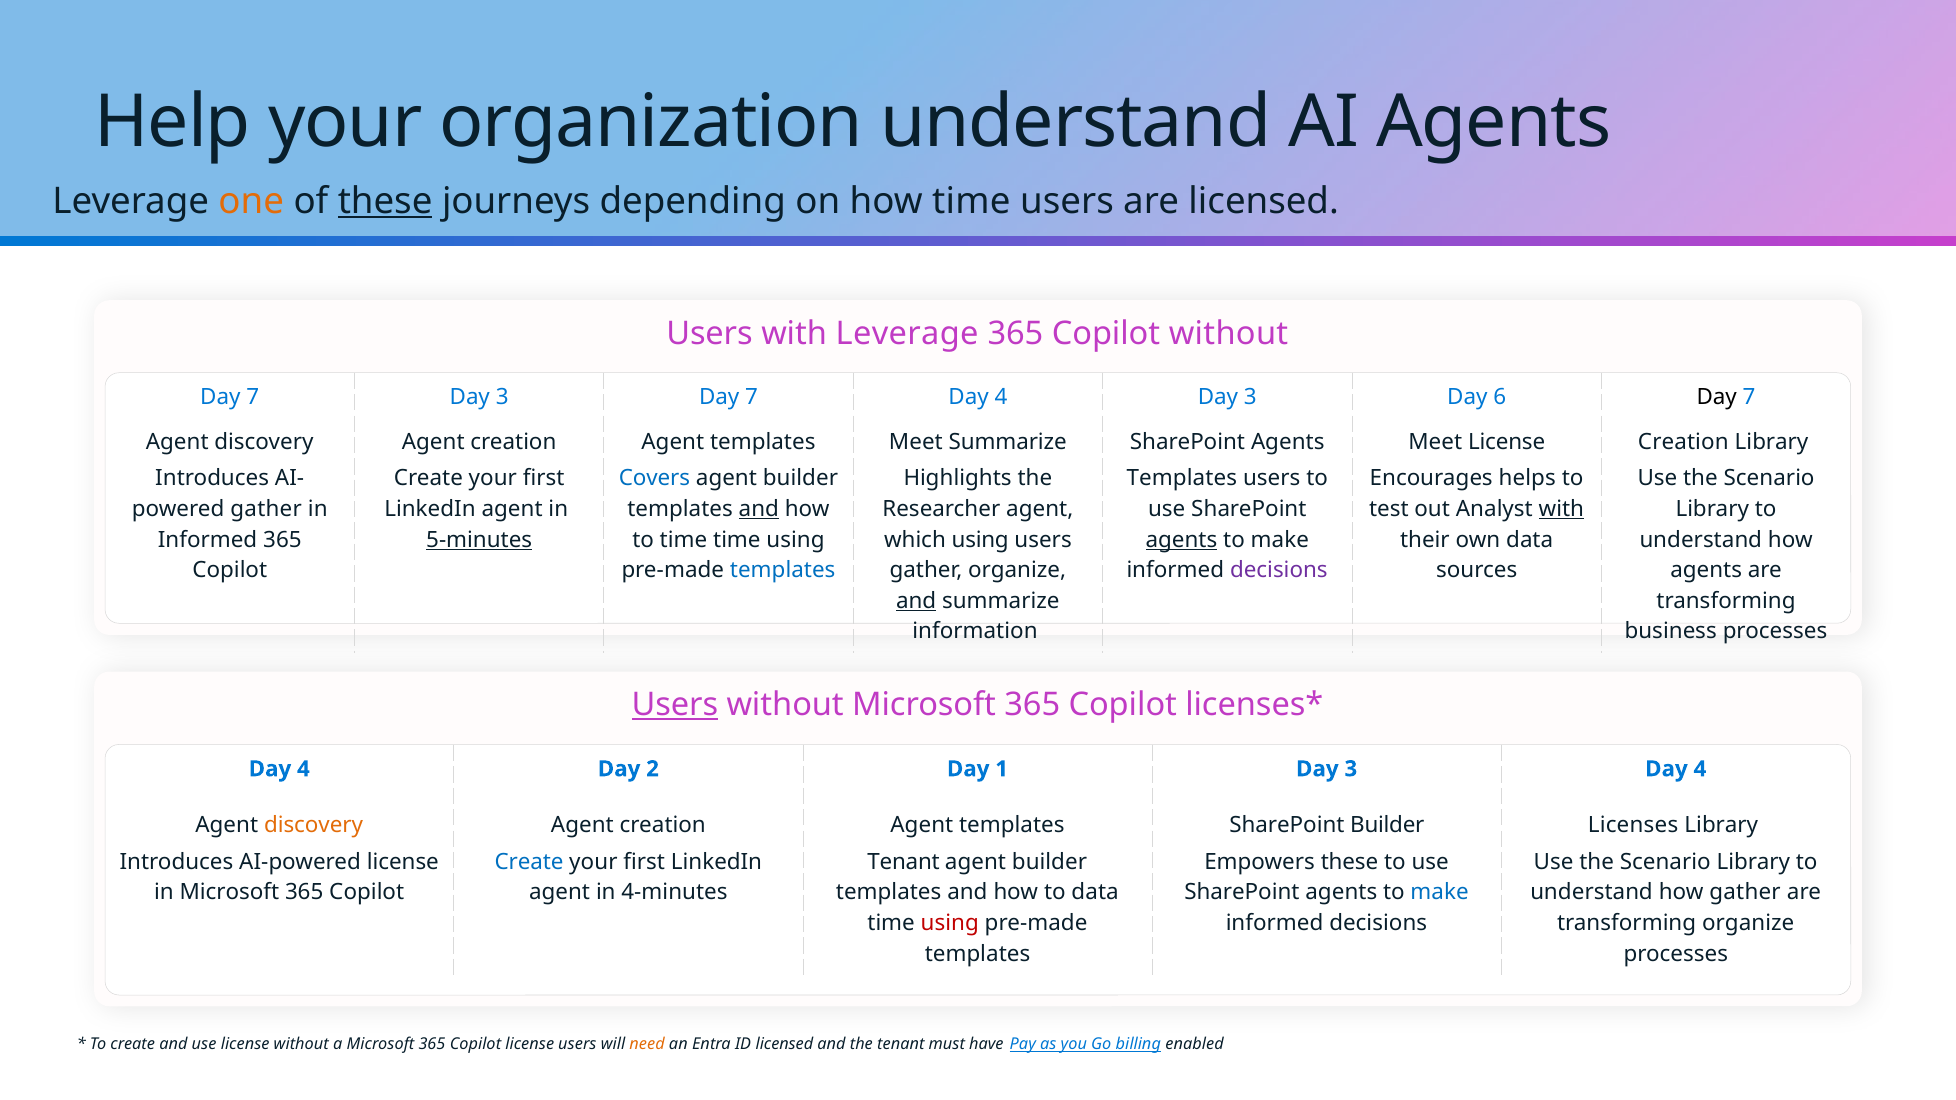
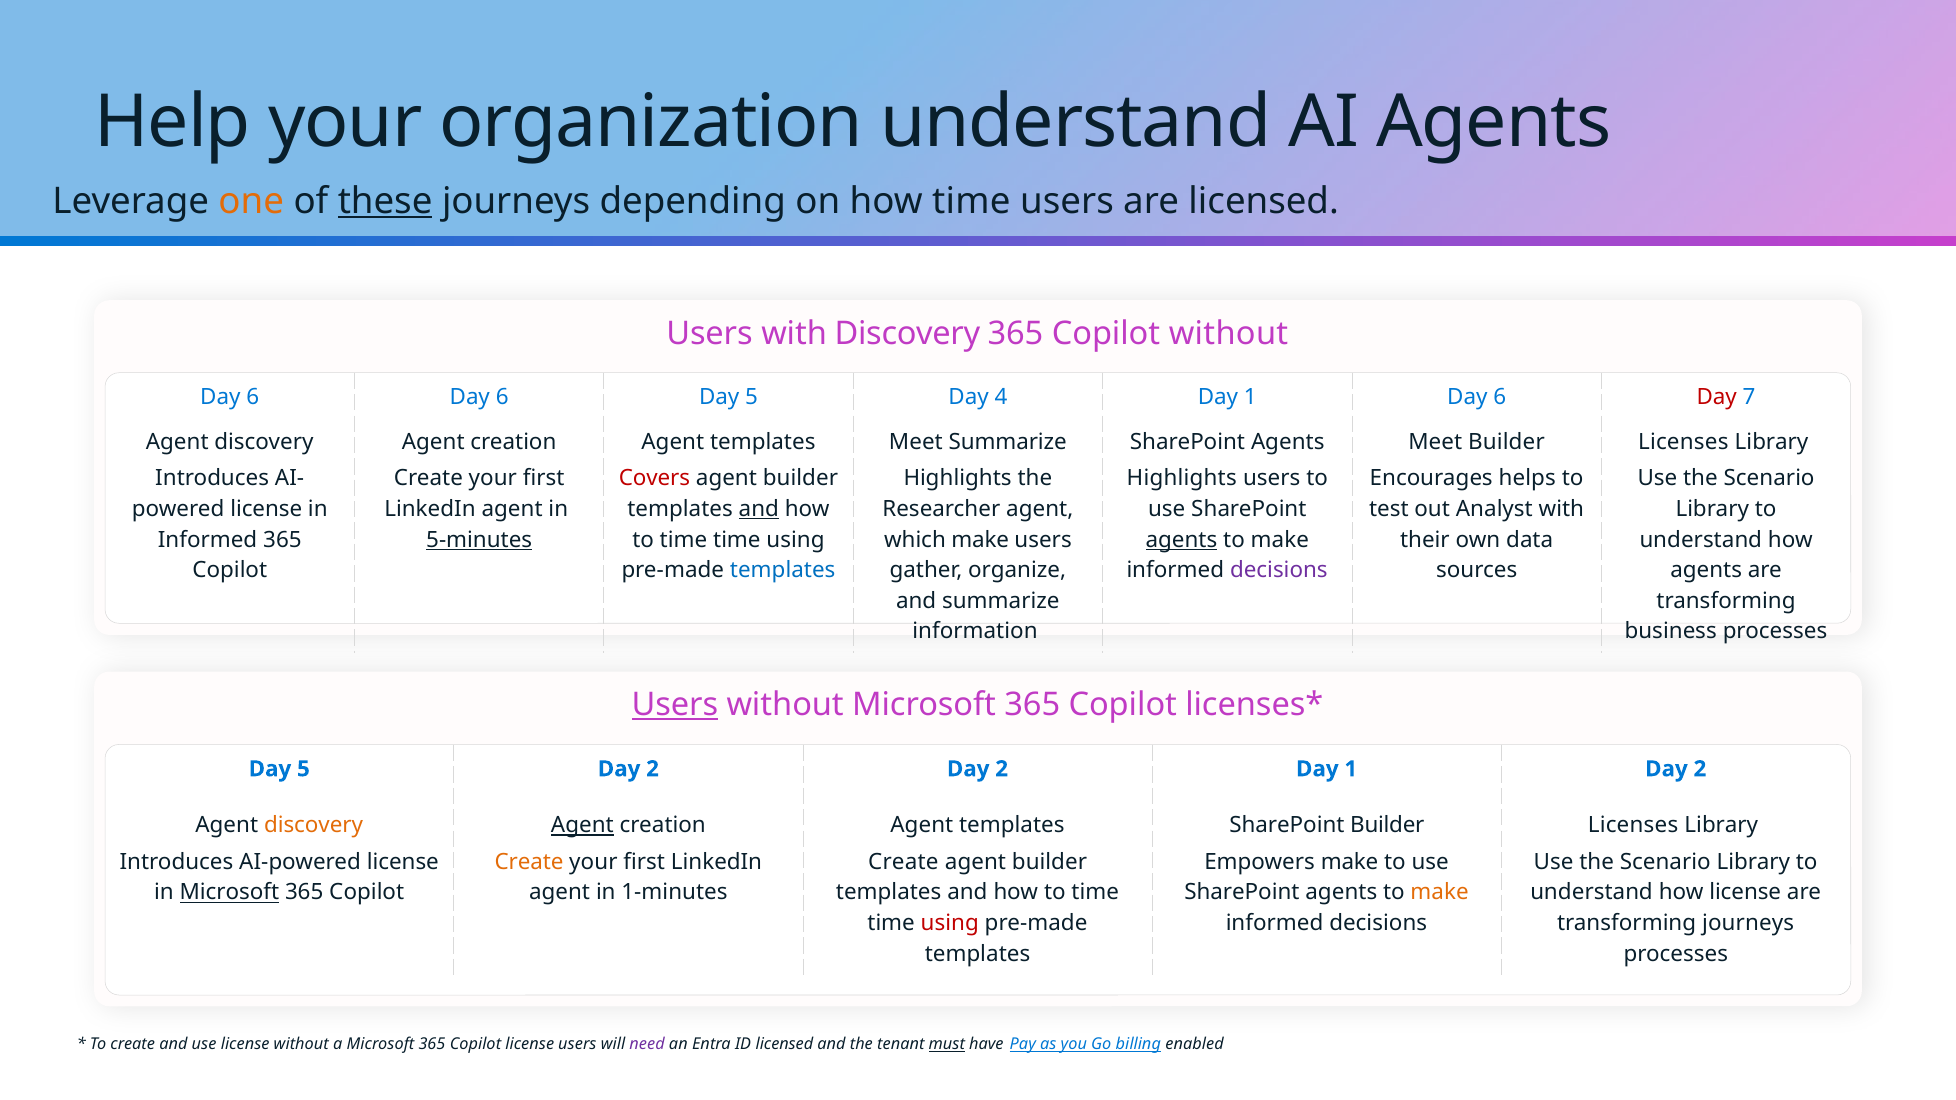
with Leverage: Leverage -> Discovery
7 at (253, 397): 7 -> 6
3 at (502, 397): 3 -> 6
7 at (752, 397): 7 -> 5
4 Day 3: 3 -> 1
Day at (1717, 397) colour: black -> red
Meet License: License -> Builder
Creation at (1683, 442): Creation -> Licenses
Covers colour: blue -> red
Templates at (1182, 479): Templates -> Highlights
gather at (266, 509): gather -> license
with at (1561, 509) underline: present -> none
which using: using -> make
and at (916, 601) underline: present -> none
4 at (303, 769): 4 -> 5
2 Day 1: 1 -> 2
3 at (1351, 769): 3 -> 1
4 at (1700, 769): 4 -> 2
Agent at (582, 826) underline: none -> present
Create at (529, 862) colour: blue -> orange
Tenant at (904, 862): Tenant -> Create
Empowers these: these -> make
Microsoft at (229, 893) underline: none -> present
4-minutes: 4-minutes -> 1-minutes
data at (1095, 893): data -> time
make at (1440, 893) colour: blue -> orange
how gather: gather -> license
transforming organize: organize -> journeys
need colour: orange -> purple
must underline: none -> present
